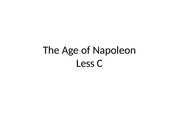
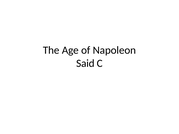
Less: Less -> Said
